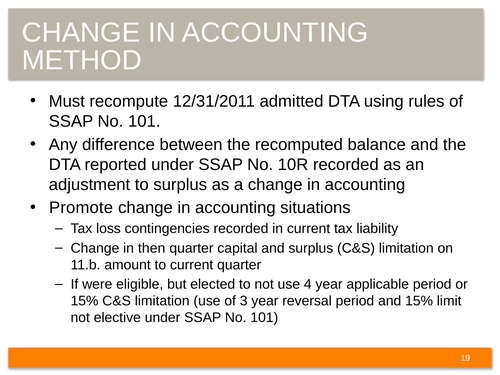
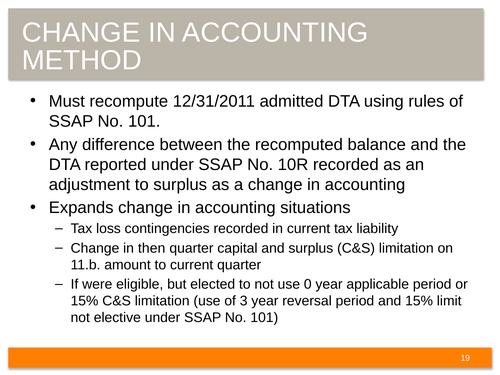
Promote: Promote -> Expands
4: 4 -> 0
